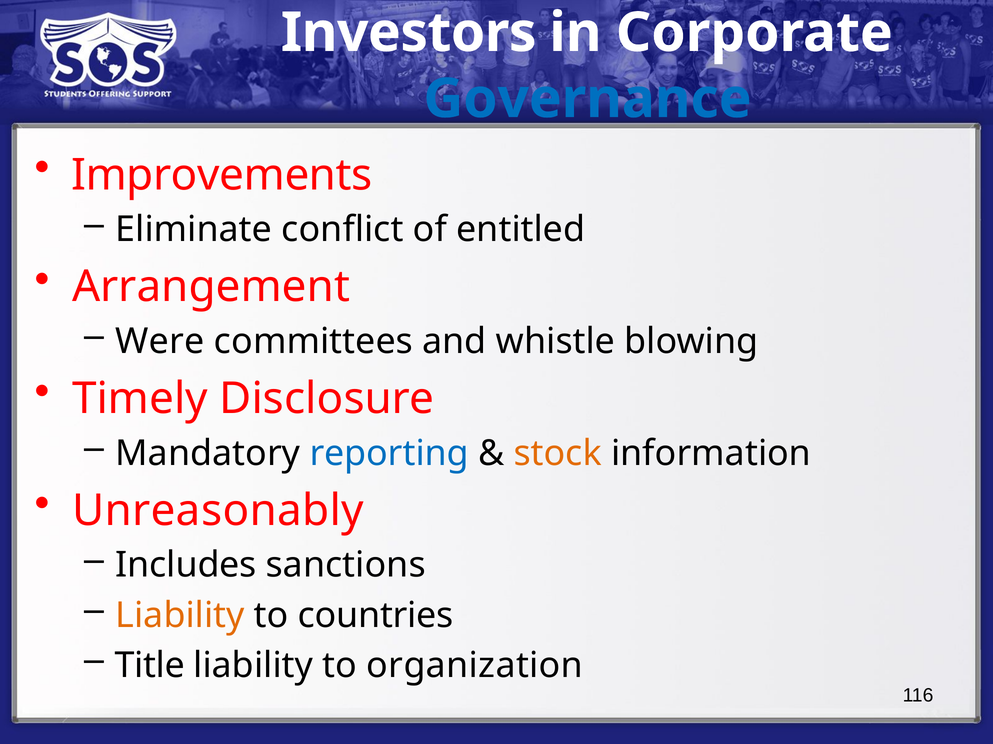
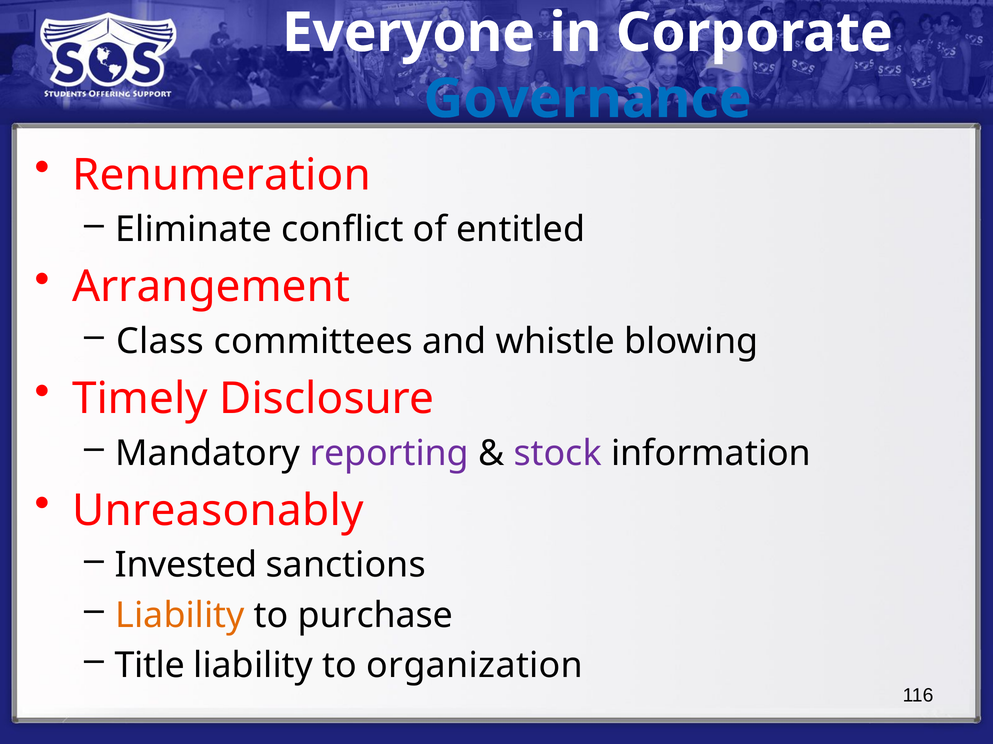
Investors: Investors -> Everyone
Improvements: Improvements -> Renumeration
Were: Were -> Class
reporting colour: blue -> purple
stock colour: orange -> purple
Includes: Includes -> Invested
countries: countries -> purchase
